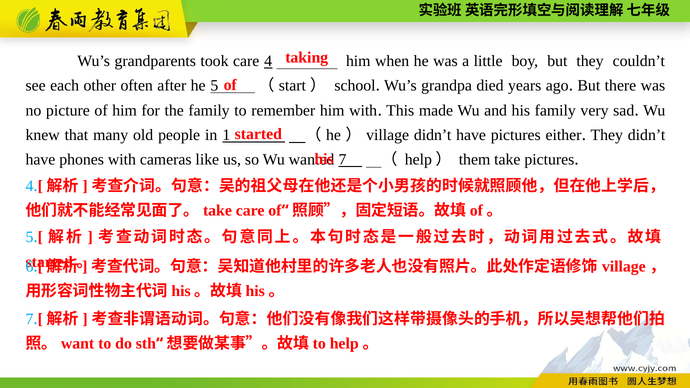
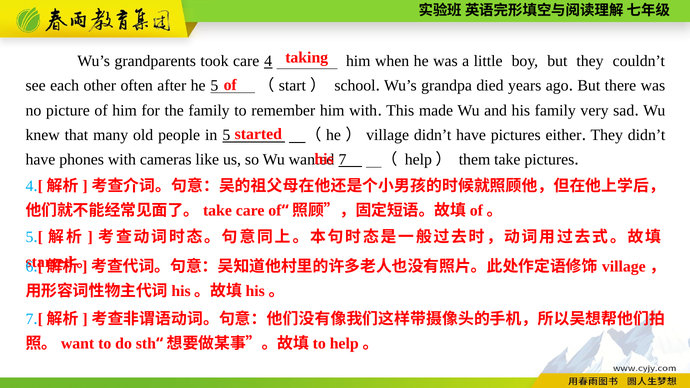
in 1: 1 -> 5
